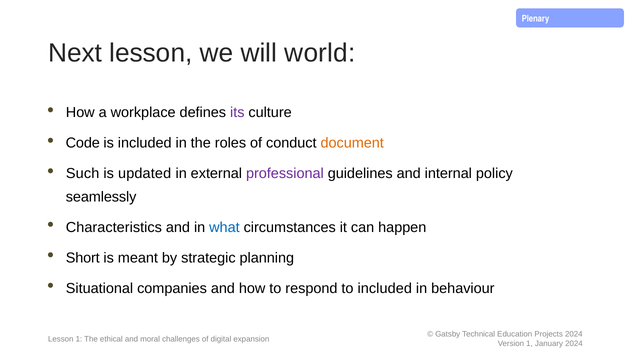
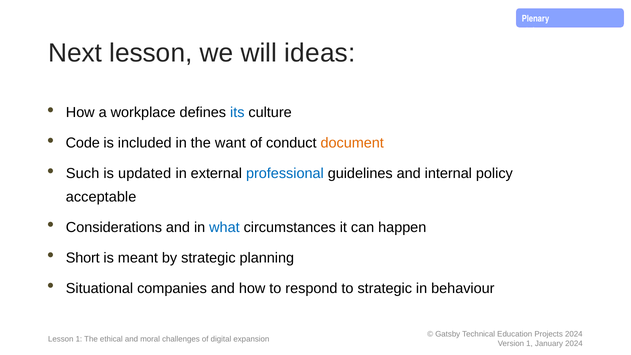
world: world -> ideas
its colour: purple -> blue
roles: roles -> want
professional colour: purple -> blue
seamlessly: seamlessly -> acceptable
Characteristics: Characteristics -> Considerations
to included: included -> strategic
